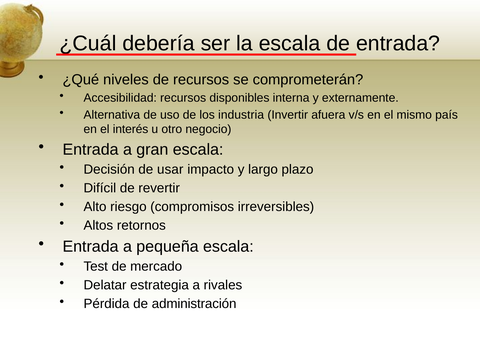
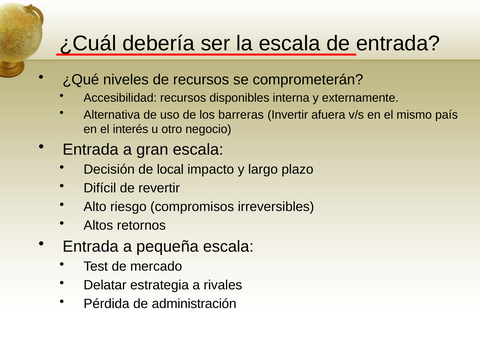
industria: industria -> barreras
usar: usar -> local
